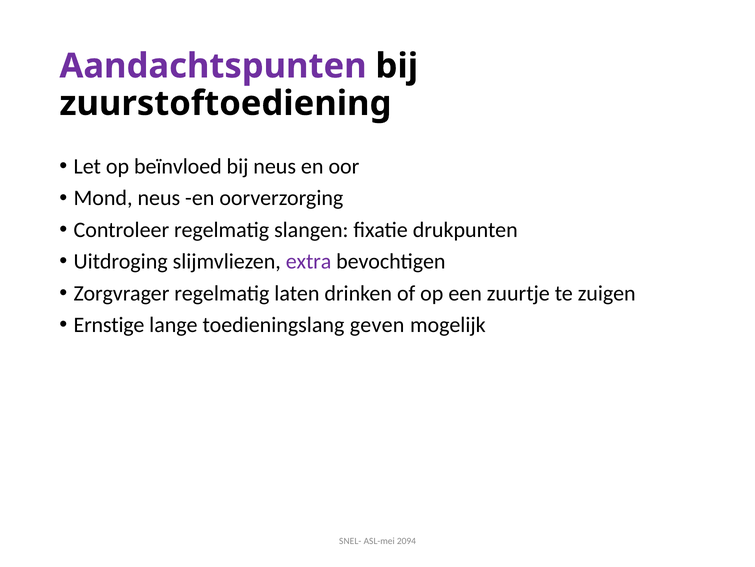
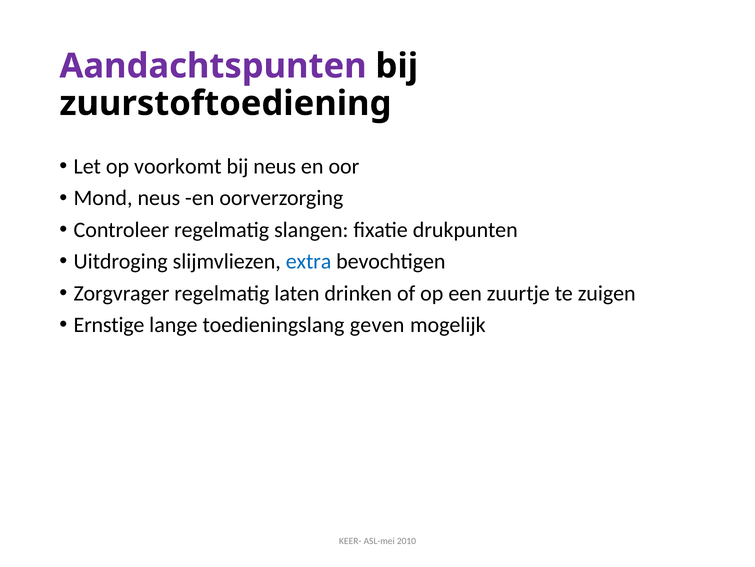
beïnvloed: beïnvloed -> voorkomt
extra colour: purple -> blue
SNEL-: SNEL- -> KEER-
2094: 2094 -> 2010
